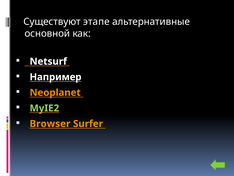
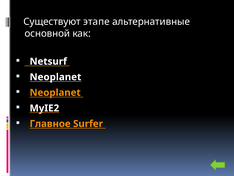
Например at (56, 77): Например -> Neoplanet
MyIE2 colour: light green -> white
Browser: Browser -> Главное
